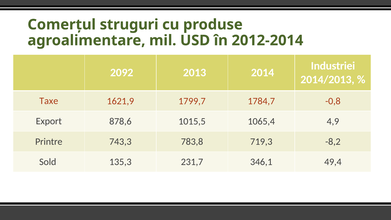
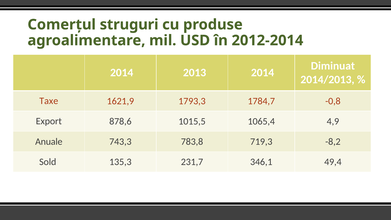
Industriei: Industriei -> Diminuat
2092 at (122, 73): 2092 -> 2014
1799,7: 1799,7 -> 1793,3
Printre: Printre -> Anuale
